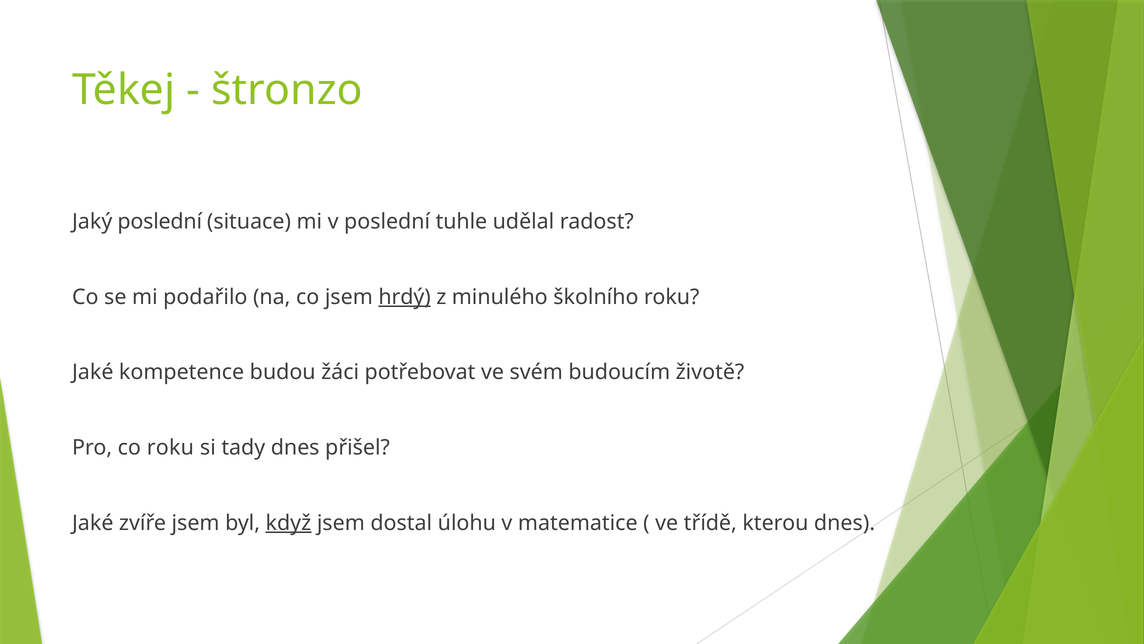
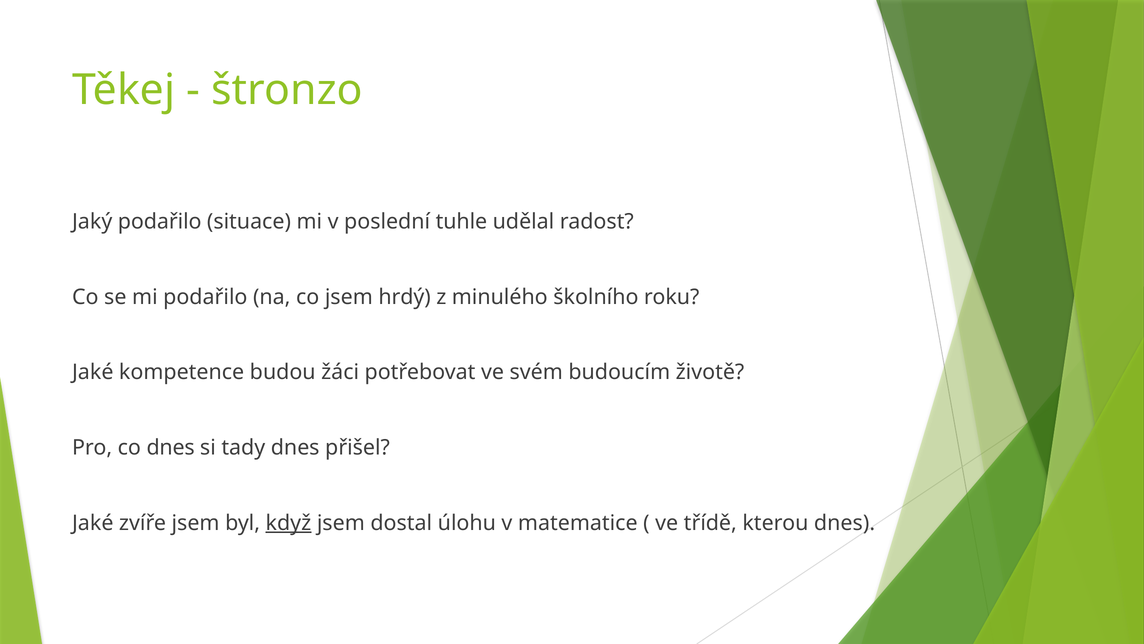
Jaký poslední: poslední -> podařilo
hrdý underline: present -> none
co roku: roku -> dnes
